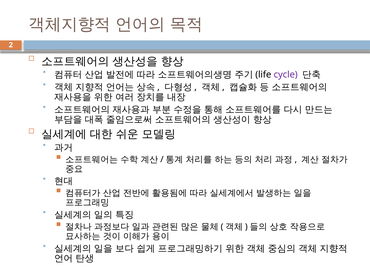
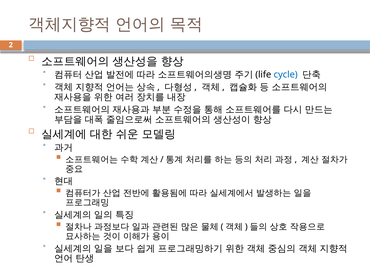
cycle colour: purple -> blue
